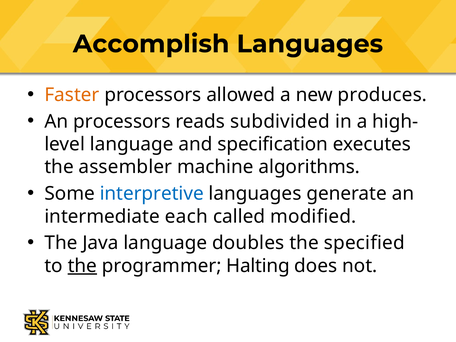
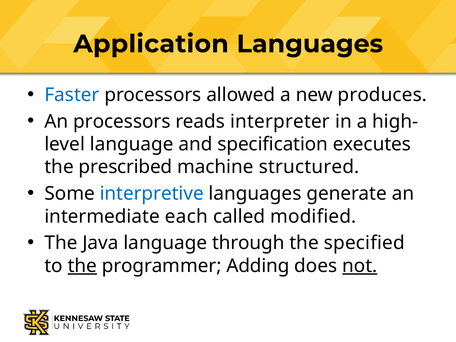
Accomplish: Accomplish -> Application
Faster colour: orange -> blue
subdivided: subdivided -> interpreter
assembler: assembler -> prescribed
algorithms: algorithms -> structured
doubles: doubles -> through
Halting: Halting -> Adding
not underline: none -> present
